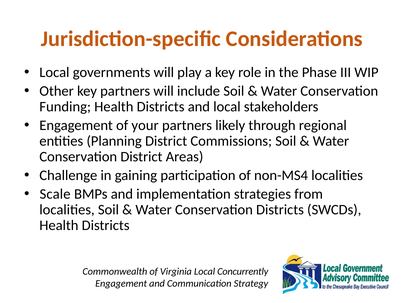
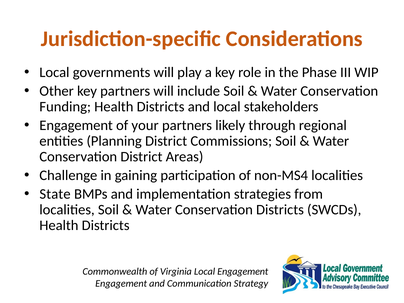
Scale: Scale -> State
Local Concurrently: Concurrently -> Engagement
